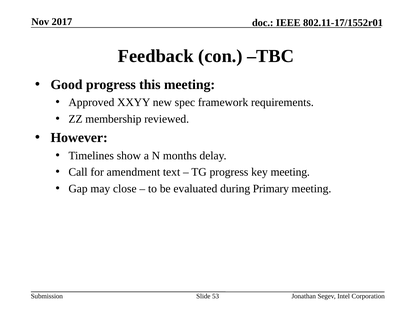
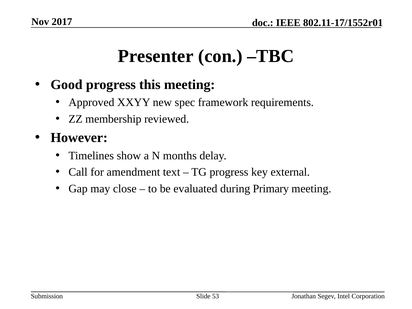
Feedback: Feedback -> Presenter
key meeting: meeting -> external
